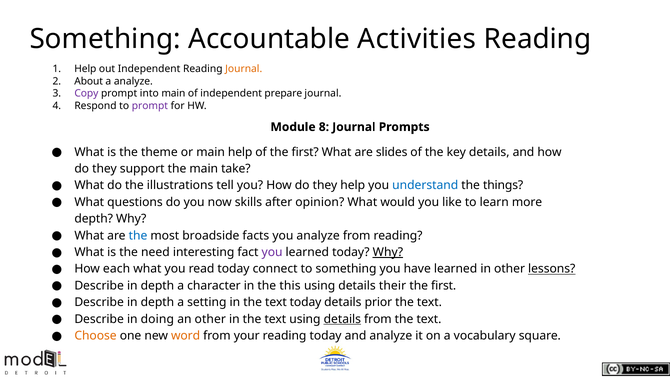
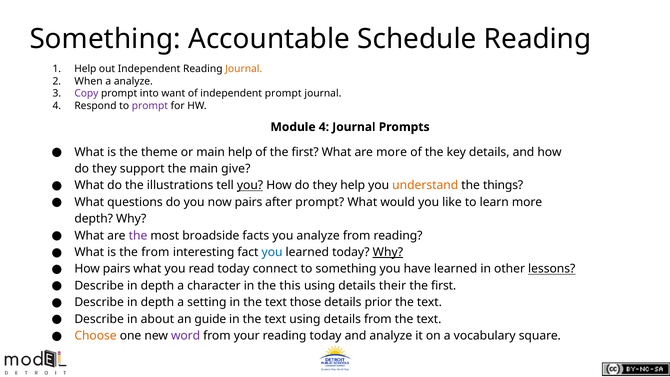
Activities: Activities -> Schedule
About: About -> When
into main: main -> want
independent prepare: prepare -> prompt
Module 8: 8 -> 4
are slides: slides -> more
take: take -> give
you at (250, 185) underline: none -> present
understand colour: blue -> orange
now skills: skills -> pairs
after opinion: opinion -> prompt
the at (138, 236) colour: blue -> purple
the need: need -> from
you at (272, 252) colour: purple -> blue
How each: each -> pairs
text today: today -> those
doing: doing -> about
an other: other -> guide
details at (342, 319) underline: present -> none
word colour: orange -> purple
